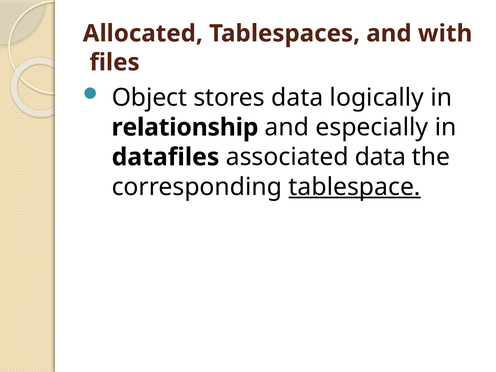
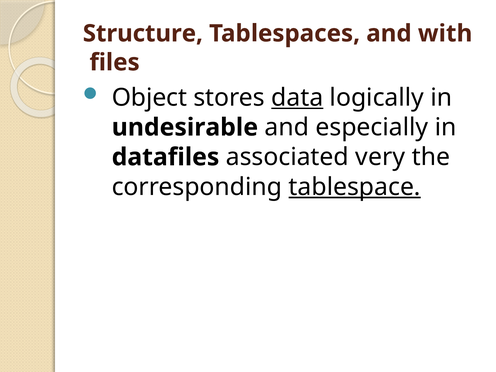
Allocated: Allocated -> Structure
data at (297, 98) underline: none -> present
relationship: relationship -> undesirable
associated data: data -> very
